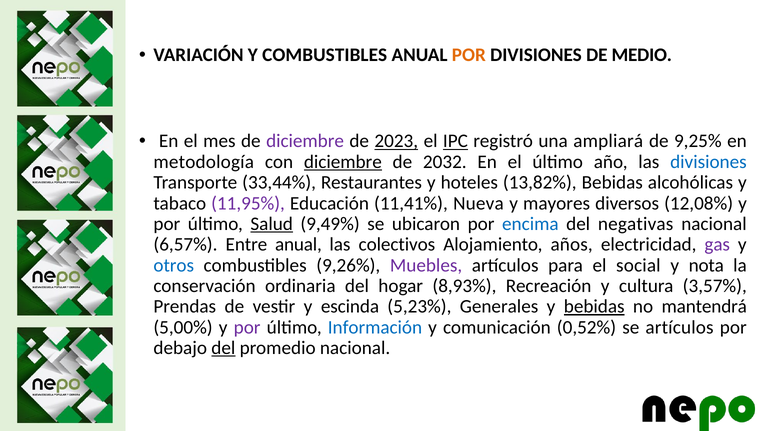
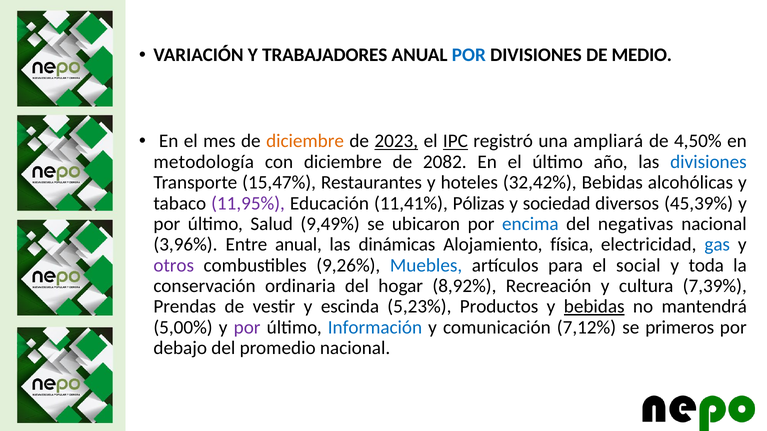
Y COMBUSTIBLES: COMBUSTIBLES -> TRABAJADORES
POR at (469, 55) colour: orange -> blue
diciembre at (305, 141) colour: purple -> orange
9,25%: 9,25% -> 4,50%
diciembre at (343, 162) underline: present -> none
2032: 2032 -> 2082
33,44%: 33,44% -> 15,47%
13,82%: 13,82% -> 32,42%
Nueva: Nueva -> Pólizas
mayores: mayores -> sociedad
12,08%: 12,08% -> 45,39%
Salud underline: present -> none
6,57%: 6,57% -> 3,96%
colectivos: colectivos -> dinámicas
años: años -> física
gas colour: purple -> blue
otros colour: blue -> purple
Muebles colour: purple -> blue
nota: nota -> toda
8,93%: 8,93% -> 8,92%
3,57%: 3,57% -> 7,39%
Generales: Generales -> Productos
0,52%: 0,52% -> 7,12%
se artículos: artículos -> primeros
del at (223, 348) underline: present -> none
